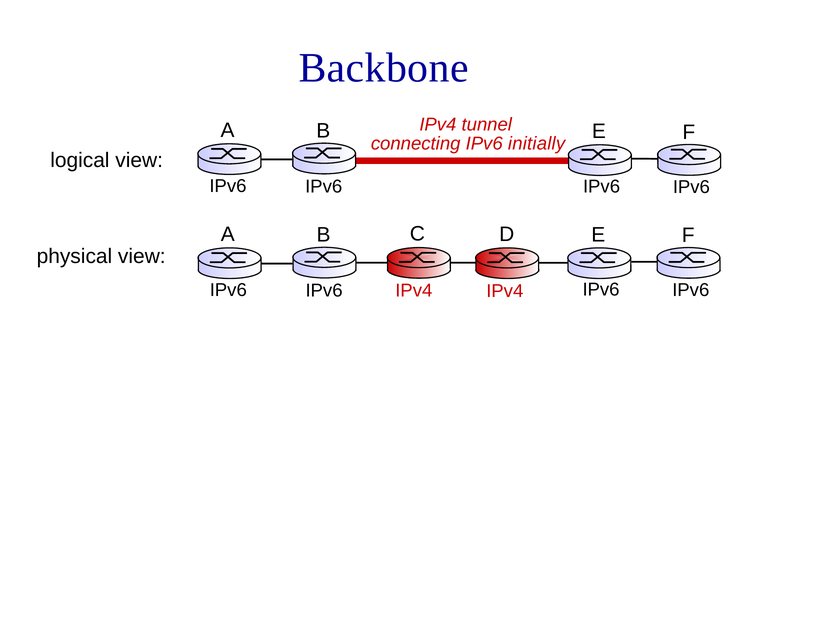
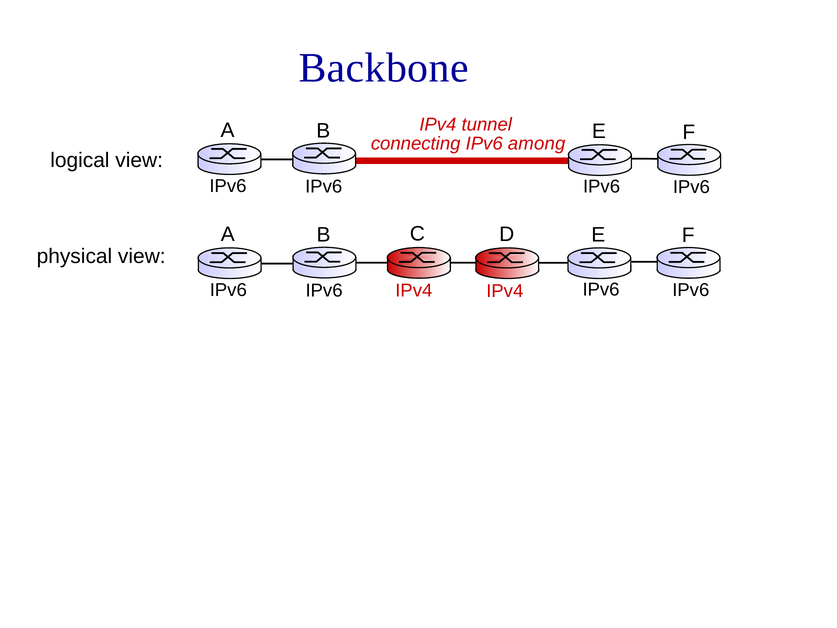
initially: initially -> among
